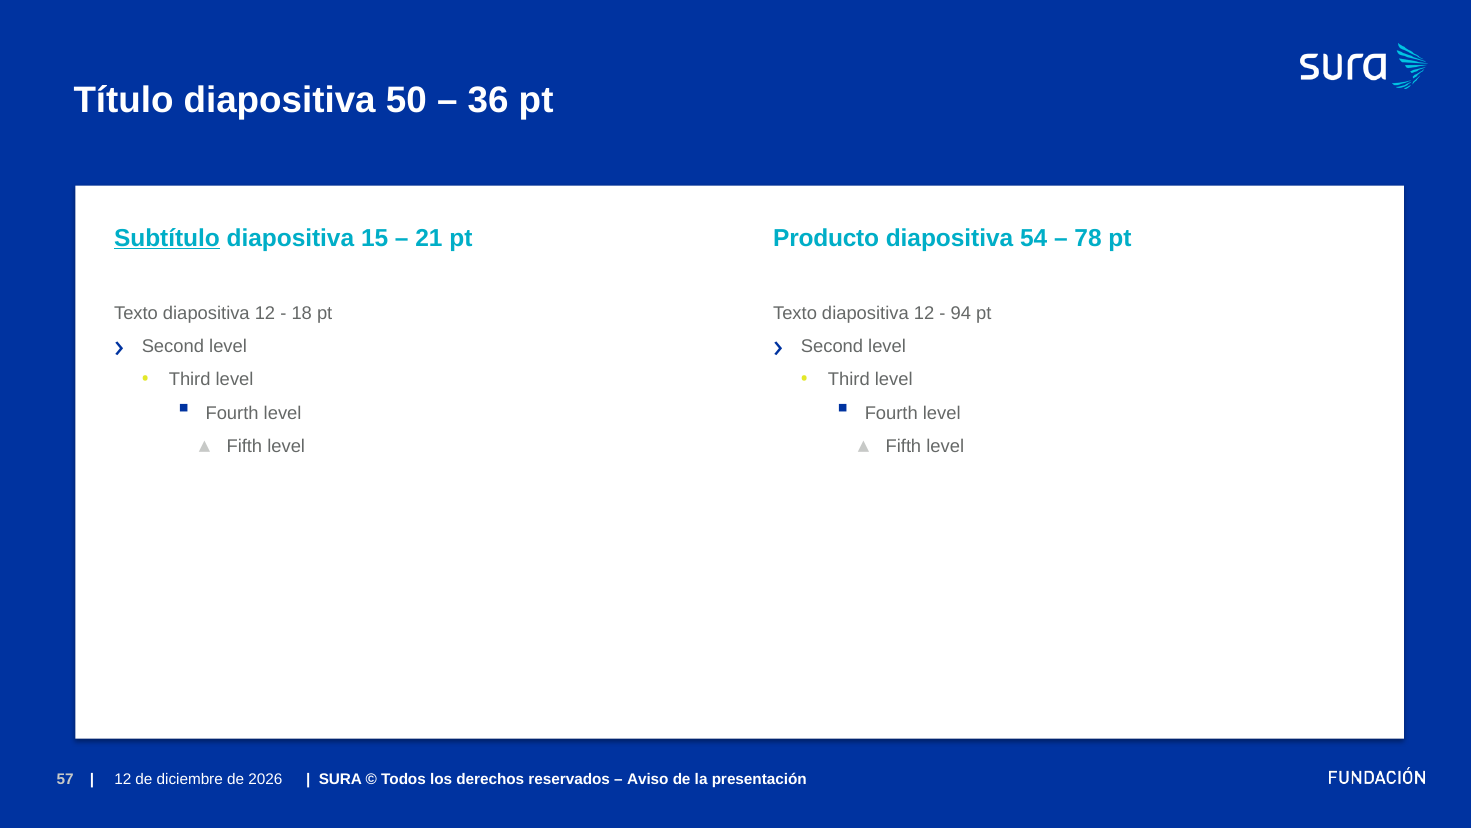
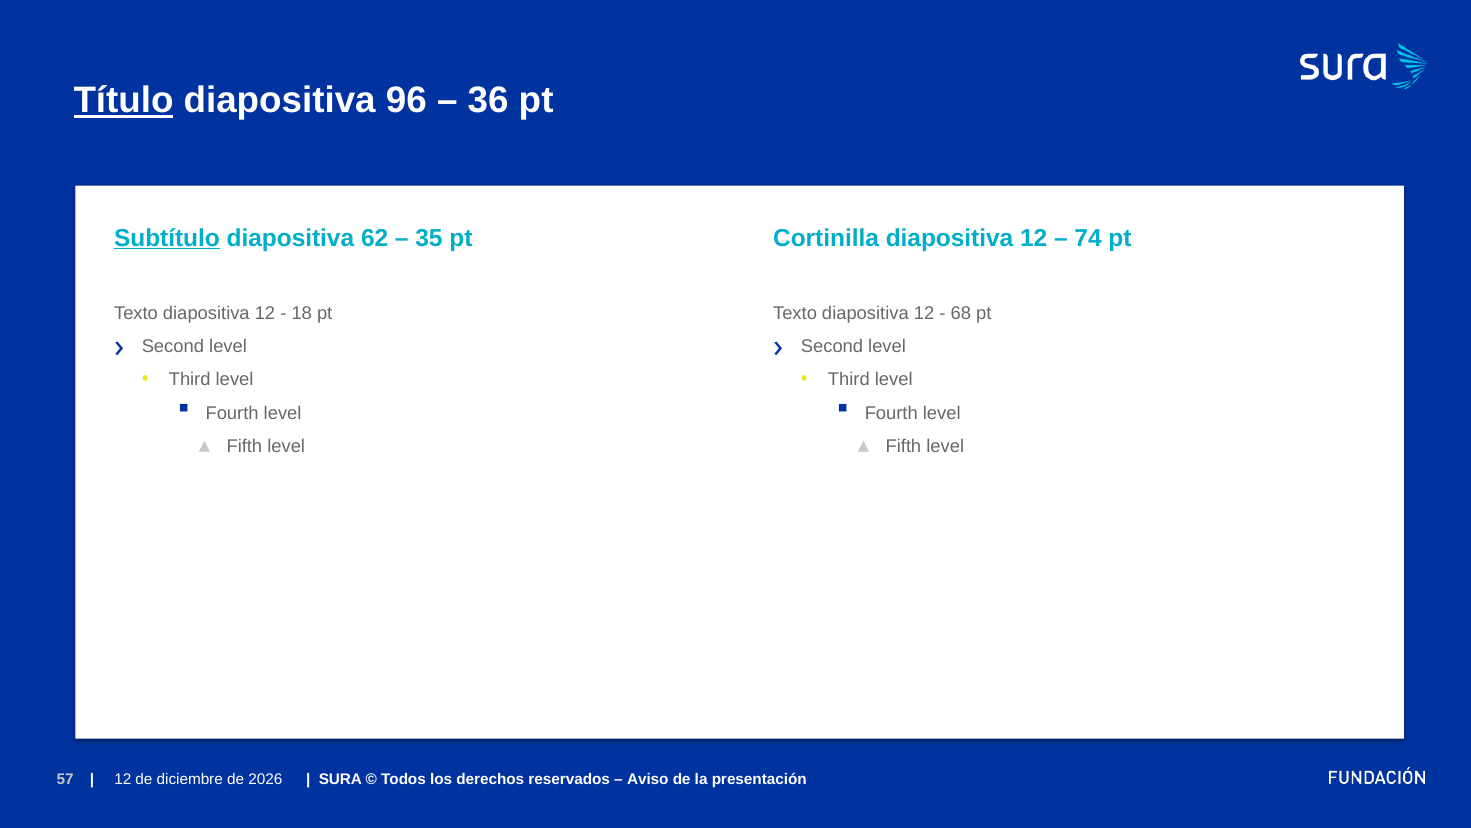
Título underline: none -> present
50: 50 -> 96
15: 15 -> 62
21: 21 -> 35
Producto: Producto -> Cortinilla
54 at (1034, 238): 54 -> 12
78: 78 -> 74
94: 94 -> 68
